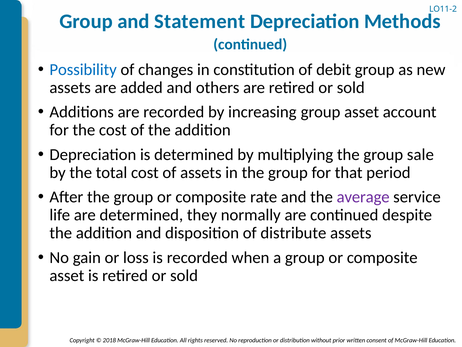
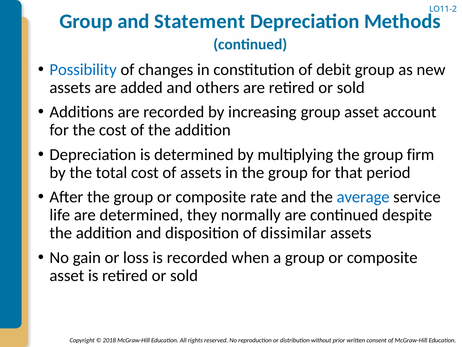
sale: sale -> firm
average colour: purple -> blue
distribute: distribute -> dissimilar
